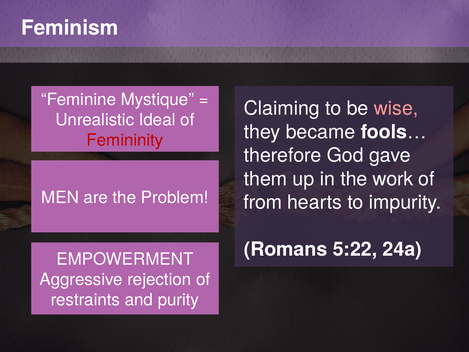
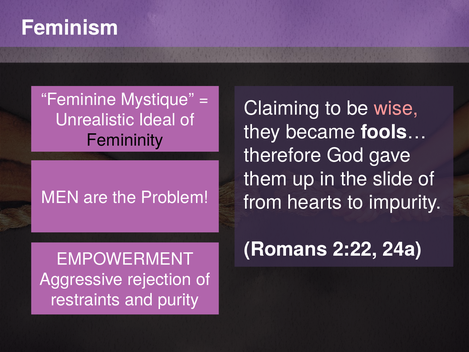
Femininity colour: red -> black
work: work -> slide
5:22: 5:22 -> 2:22
